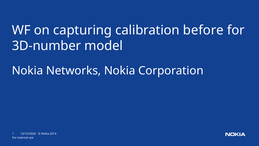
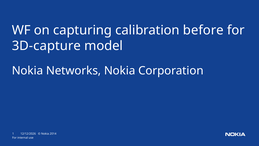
3D-number: 3D-number -> 3D-capture
